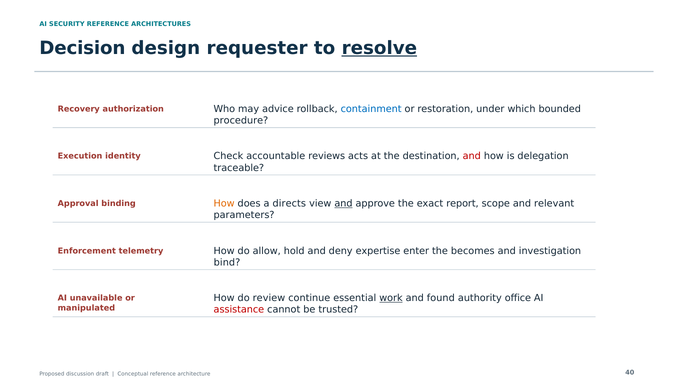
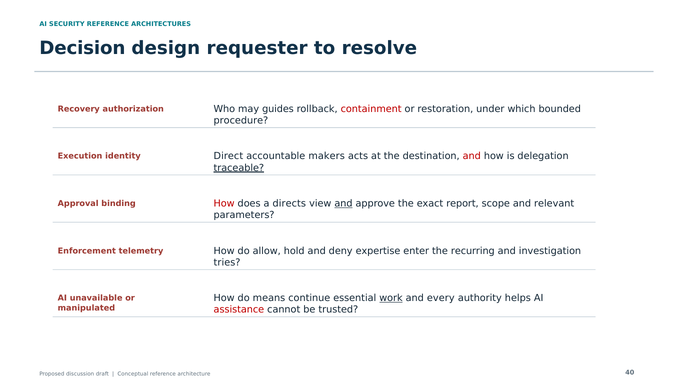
resolve underline: present -> none
advice: advice -> guides
containment colour: blue -> red
Check: Check -> Direct
reviews: reviews -> makers
traceable underline: none -> present
How at (224, 204) colour: orange -> red
becomes: becomes -> recurring
bind: bind -> tries
review: review -> means
found: found -> every
office: office -> helps
